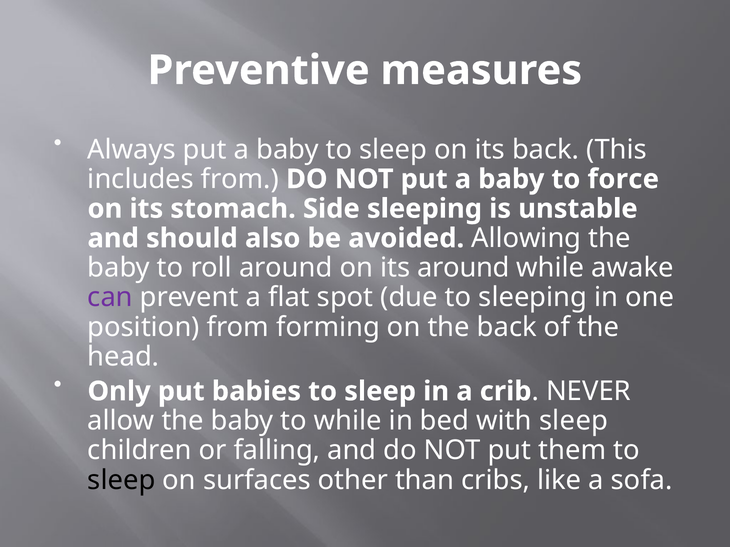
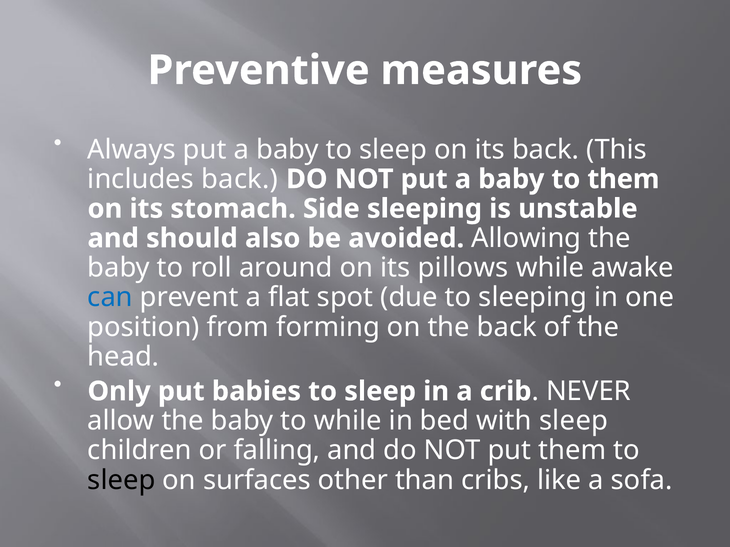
includes from: from -> back
to force: force -> them
its around: around -> pillows
can colour: purple -> blue
